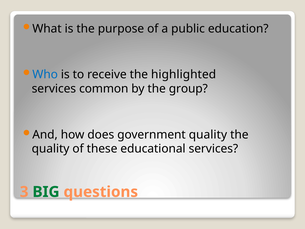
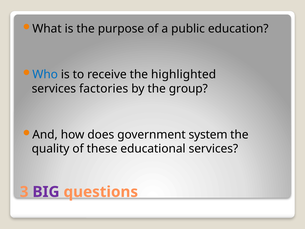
common: common -> factories
government quality: quality -> system
BIG colour: green -> purple
